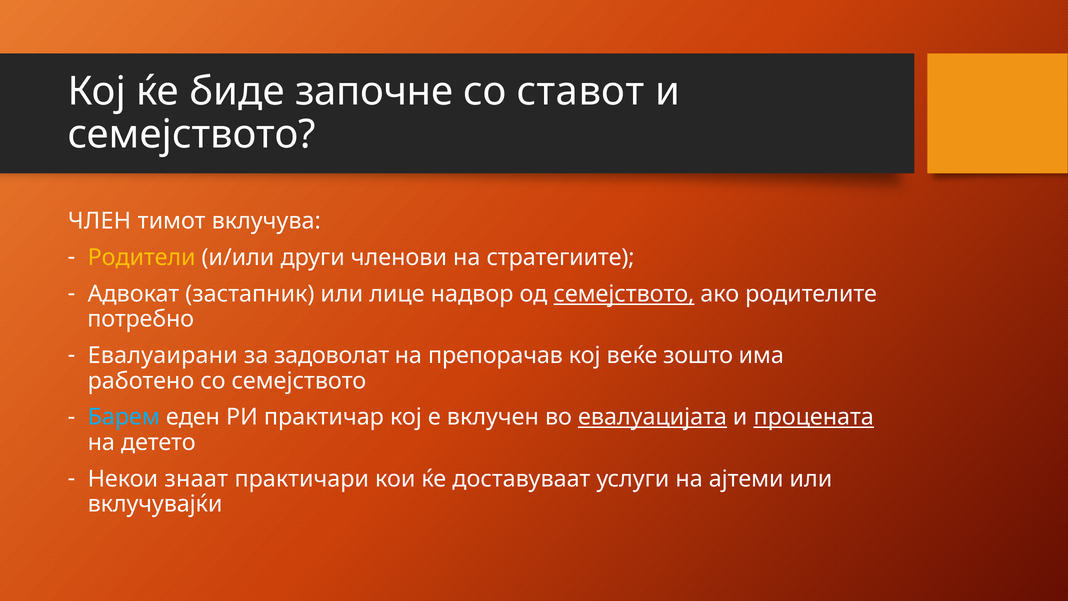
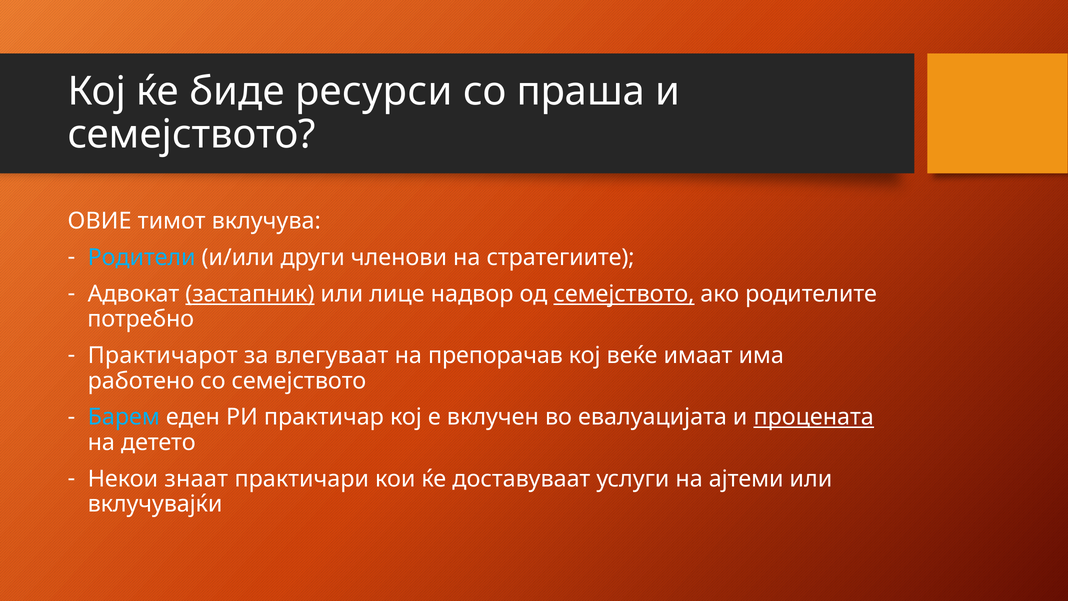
започне: започне -> ресурси
ставот: ставот -> праша
ЧЛЕН: ЧЛЕН -> ОВИЕ
Родители colour: yellow -> light blue
застапник underline: none -> present
Евалуаирани: Евалуаирани -> Практичарот
задоволат: задоволат -> влегуваат
зошто: зошто -> имаат
евалуацијата underline: present -> none
